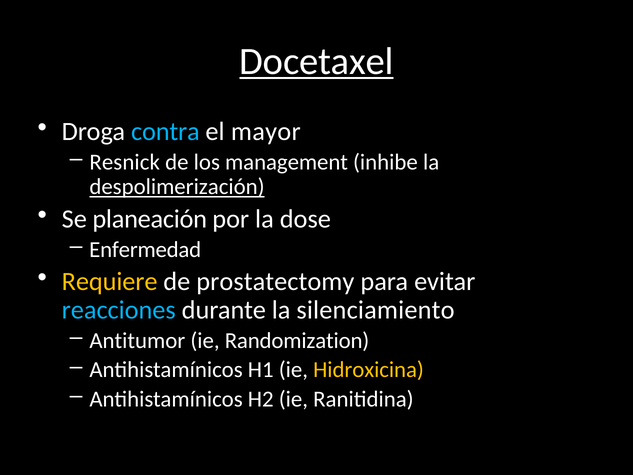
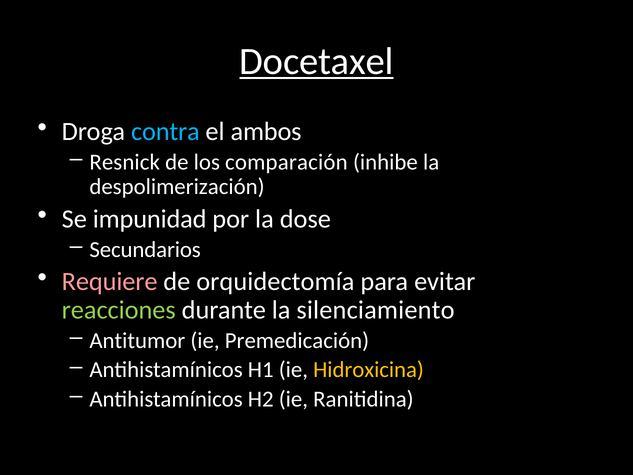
mayor: mayor -> ambos
management: management -> comparación
despolimerización underline: present -> none
planeación: planeación -> impunidad
Enfermedad: Enfermedad -> Secundarios
Requiere colour: yellow -> pink
prostatectomy: prostatectomy -> orquidectomía
reacciones colour: light blue -> light green
Randomization: Randomization -> Premedicación
